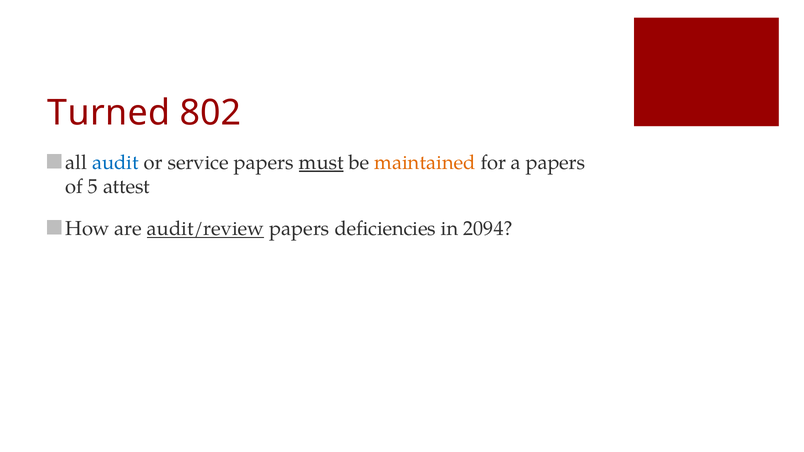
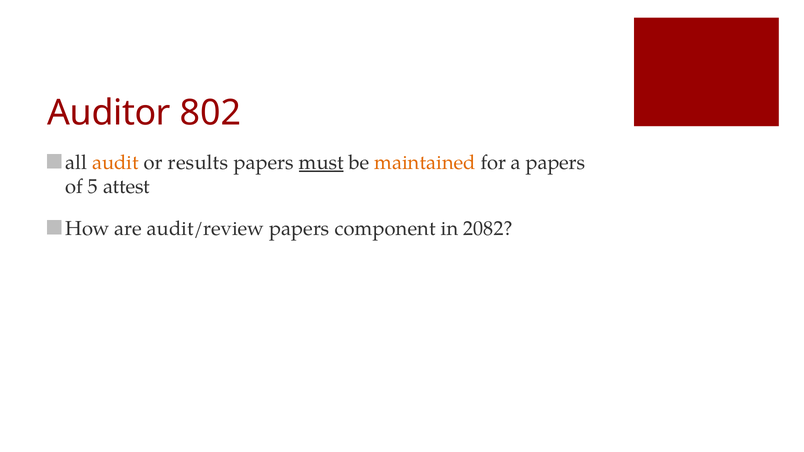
Turned: Turned -> Auditor
audit colour: blue -> orange
service: service -> results
audit/review underline: present -> none
deficiencies: deficiencies -> component
2094: 2094 -> 2082
